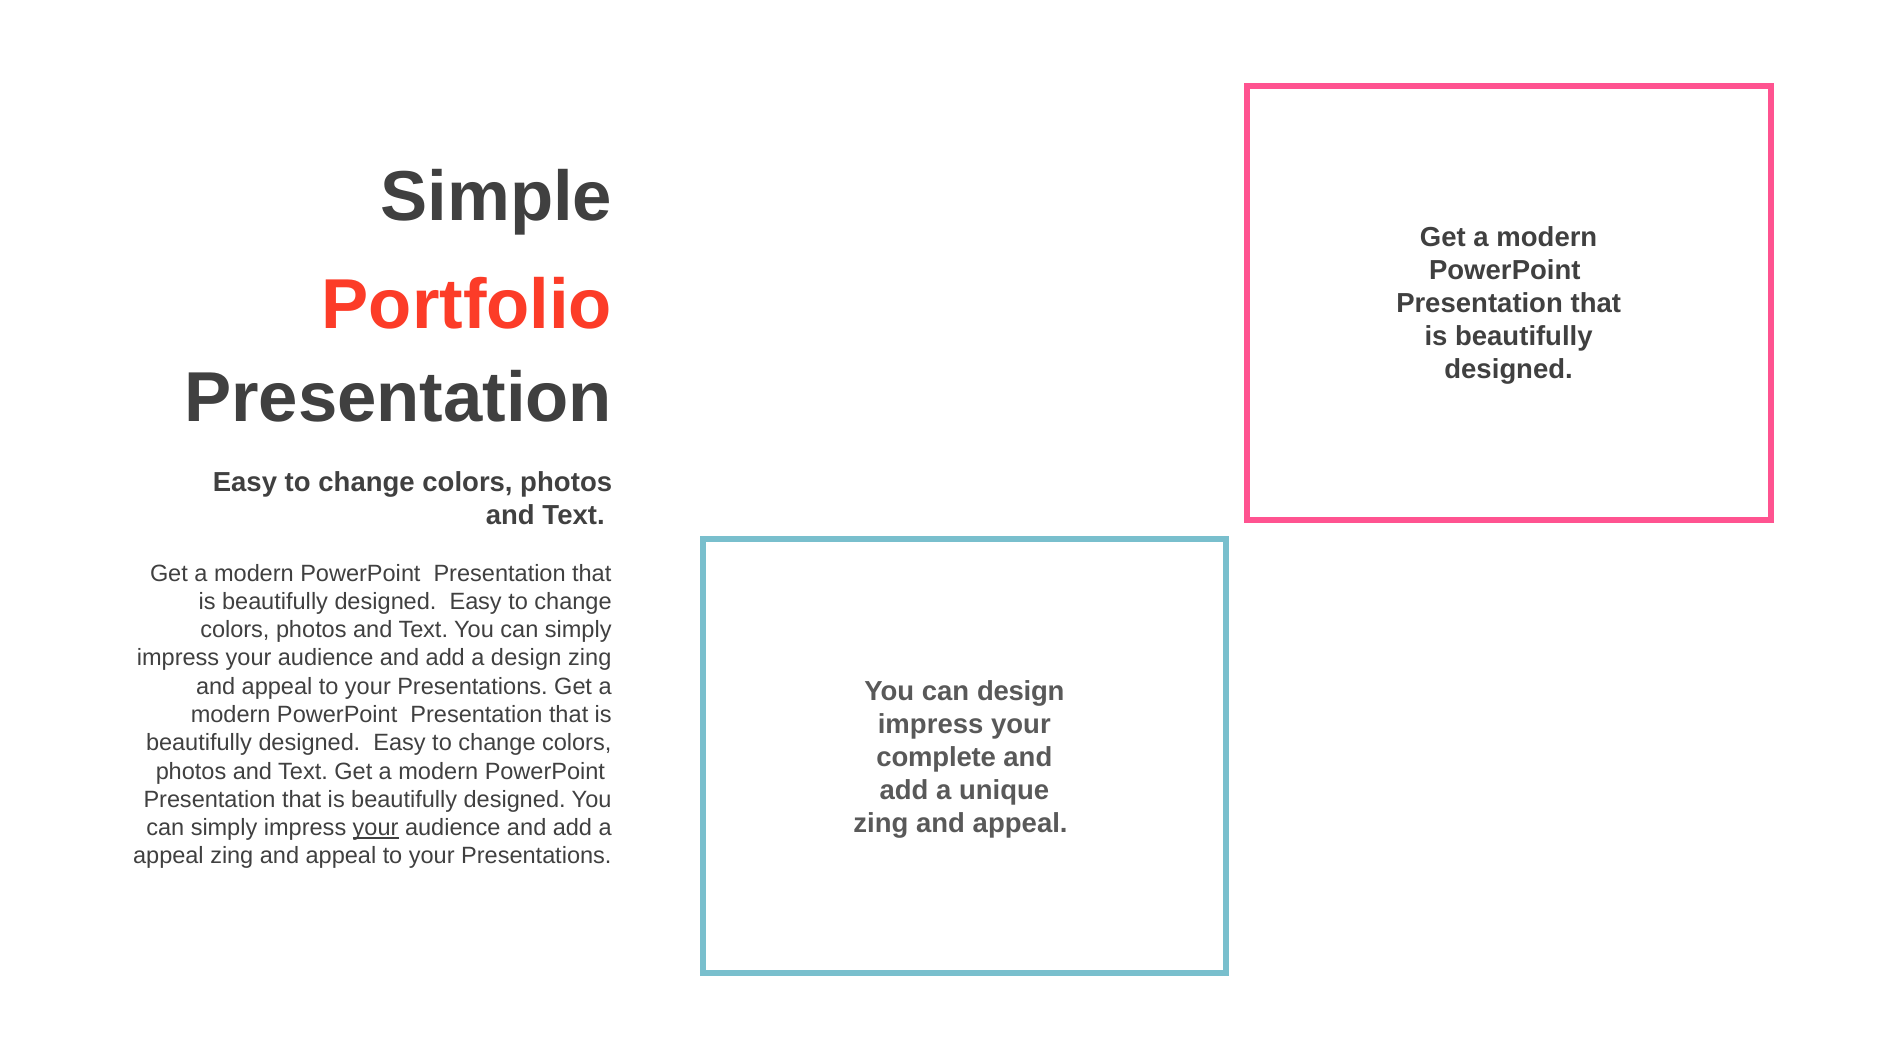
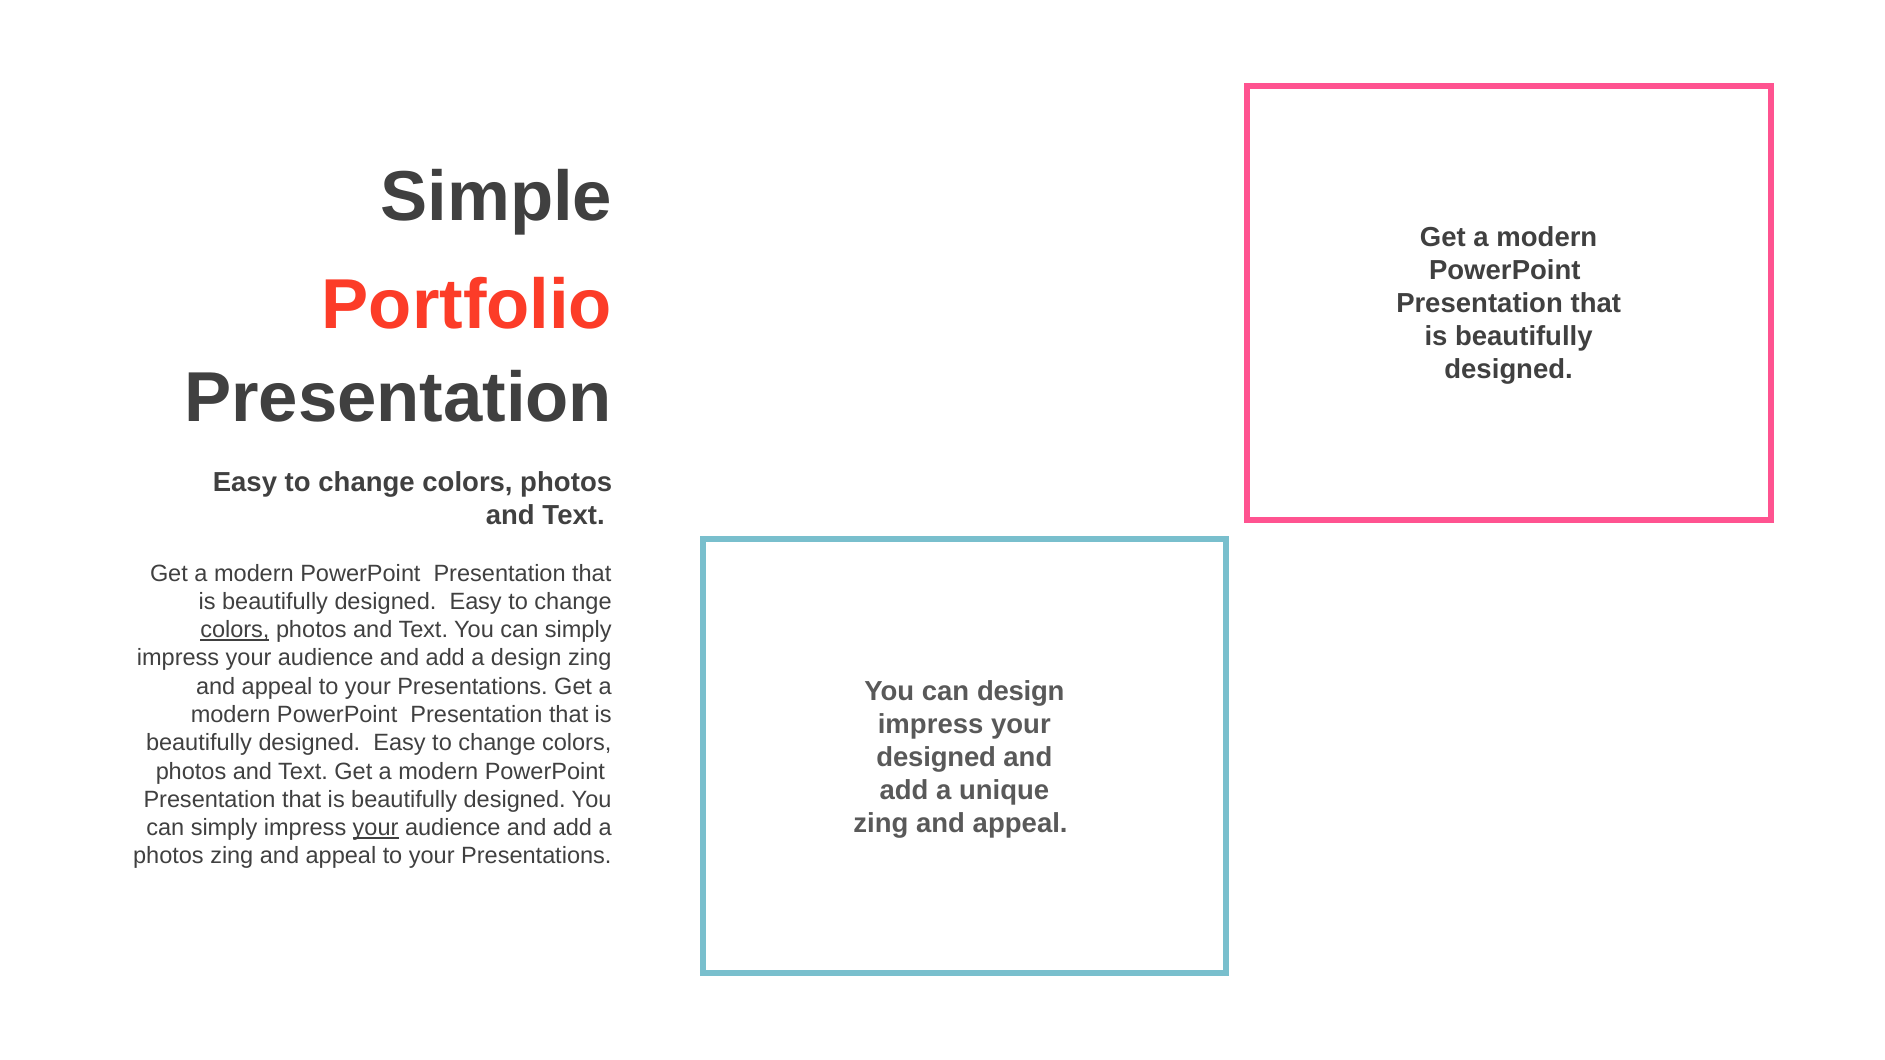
colors at (235, 630) underline: none -> present
complete at (936, 757): complete -> designed
appeal at (168, 856): appeal -> photos
